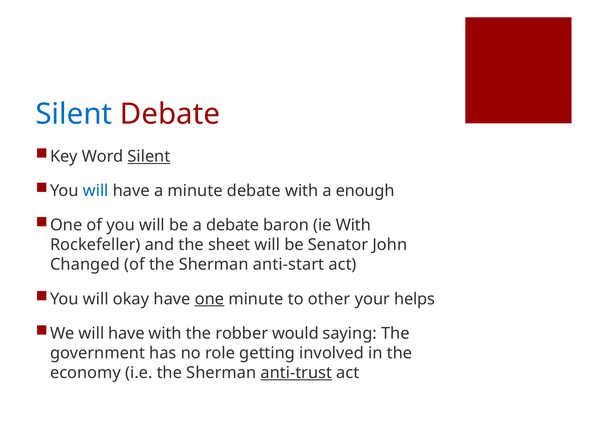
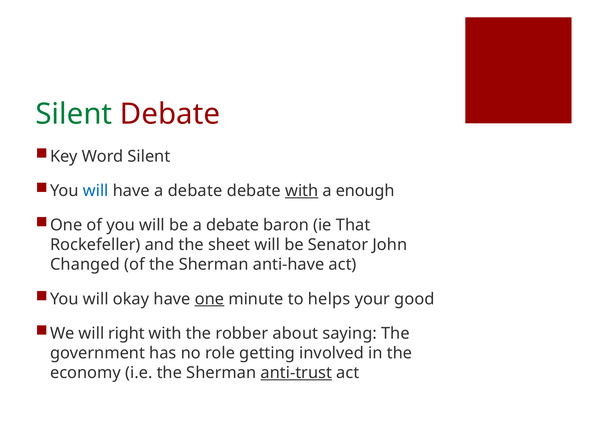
Silent at (74, 114) colour: blue -> green
Silent at (149, 157) underline: present -> none
have a minute: minute -> debate
with at (302, 191) underline: none -> present
ie With: With -> That
anti-start: anti-start -> anti-have
other: other -> helps
helps: helps -> good
We will have: have -> right
would: would -> about
